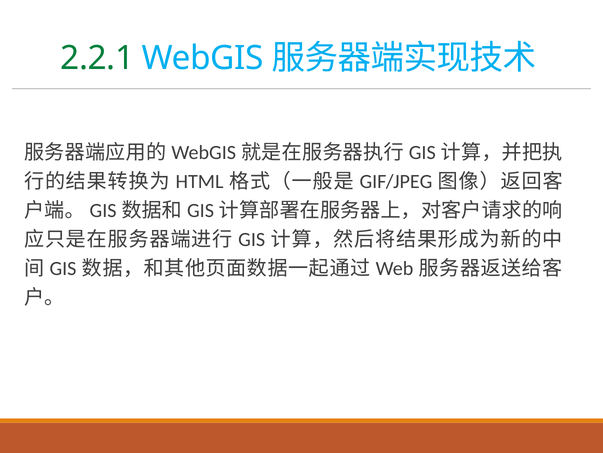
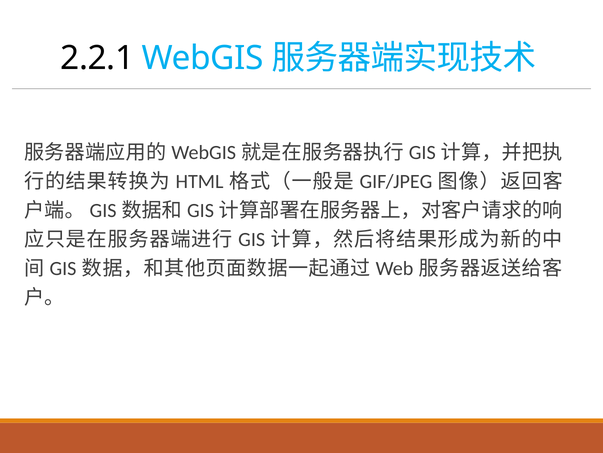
2.2.1 colour: green -> black
